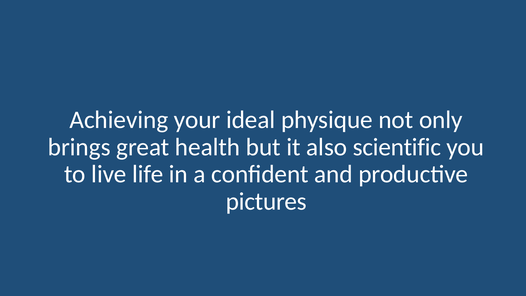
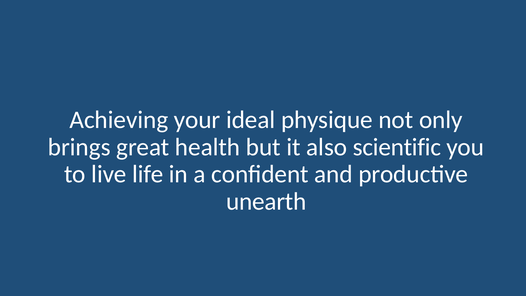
pictures: pictures -> unearth
